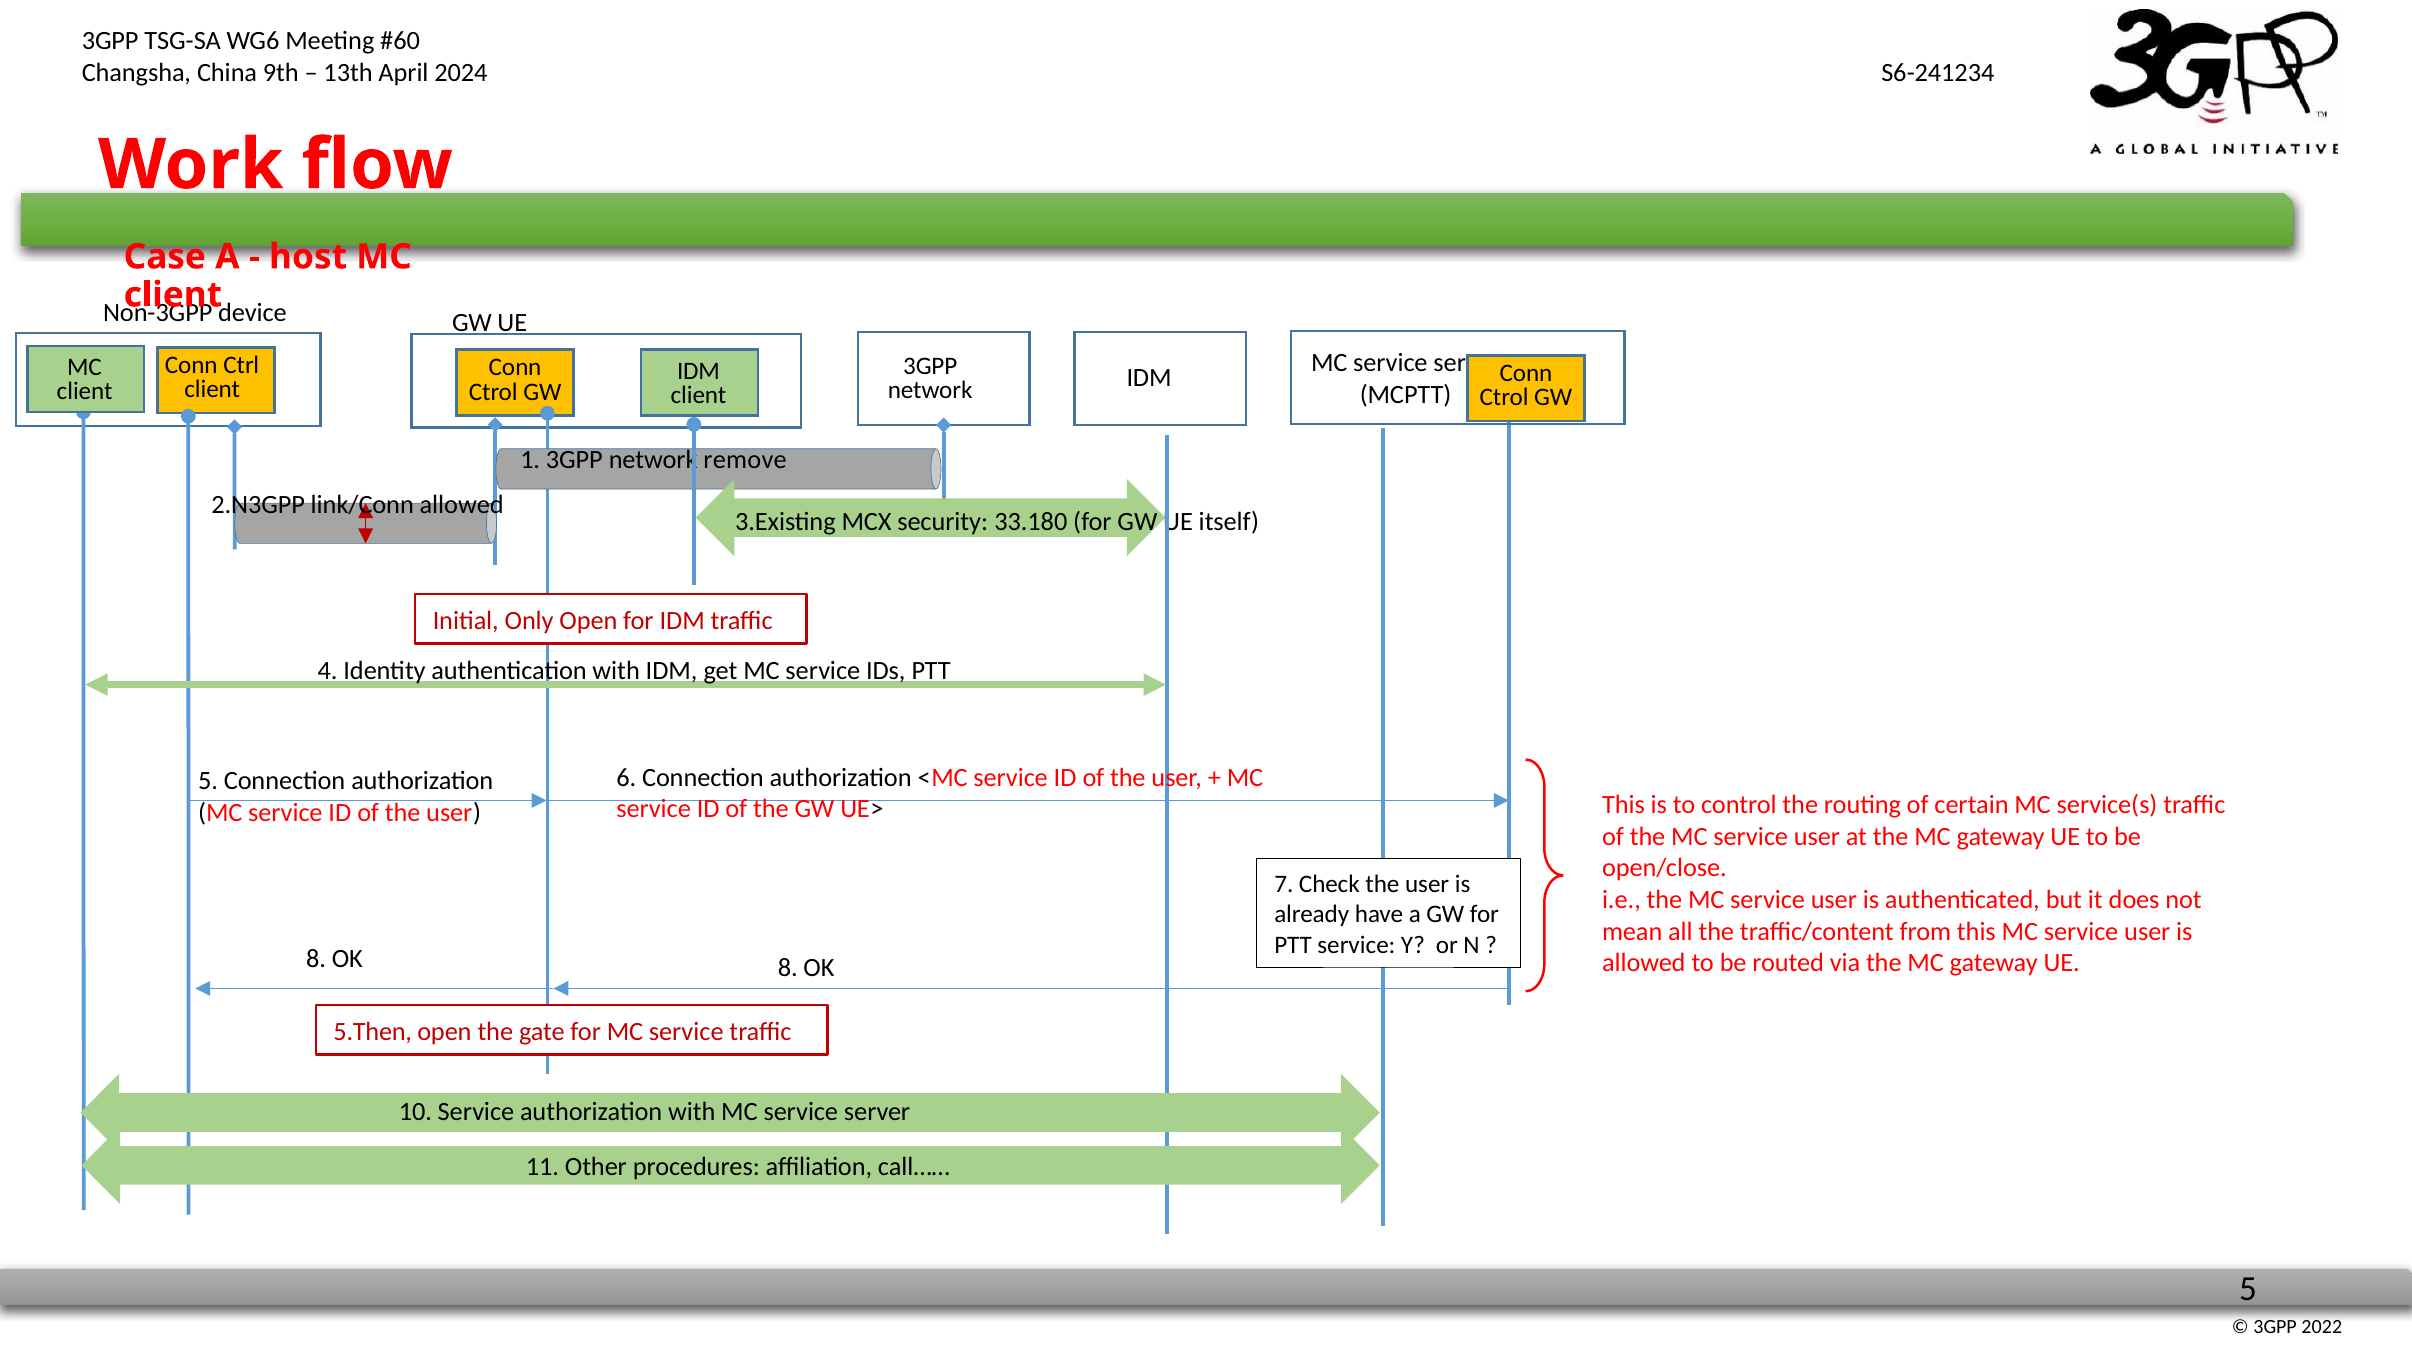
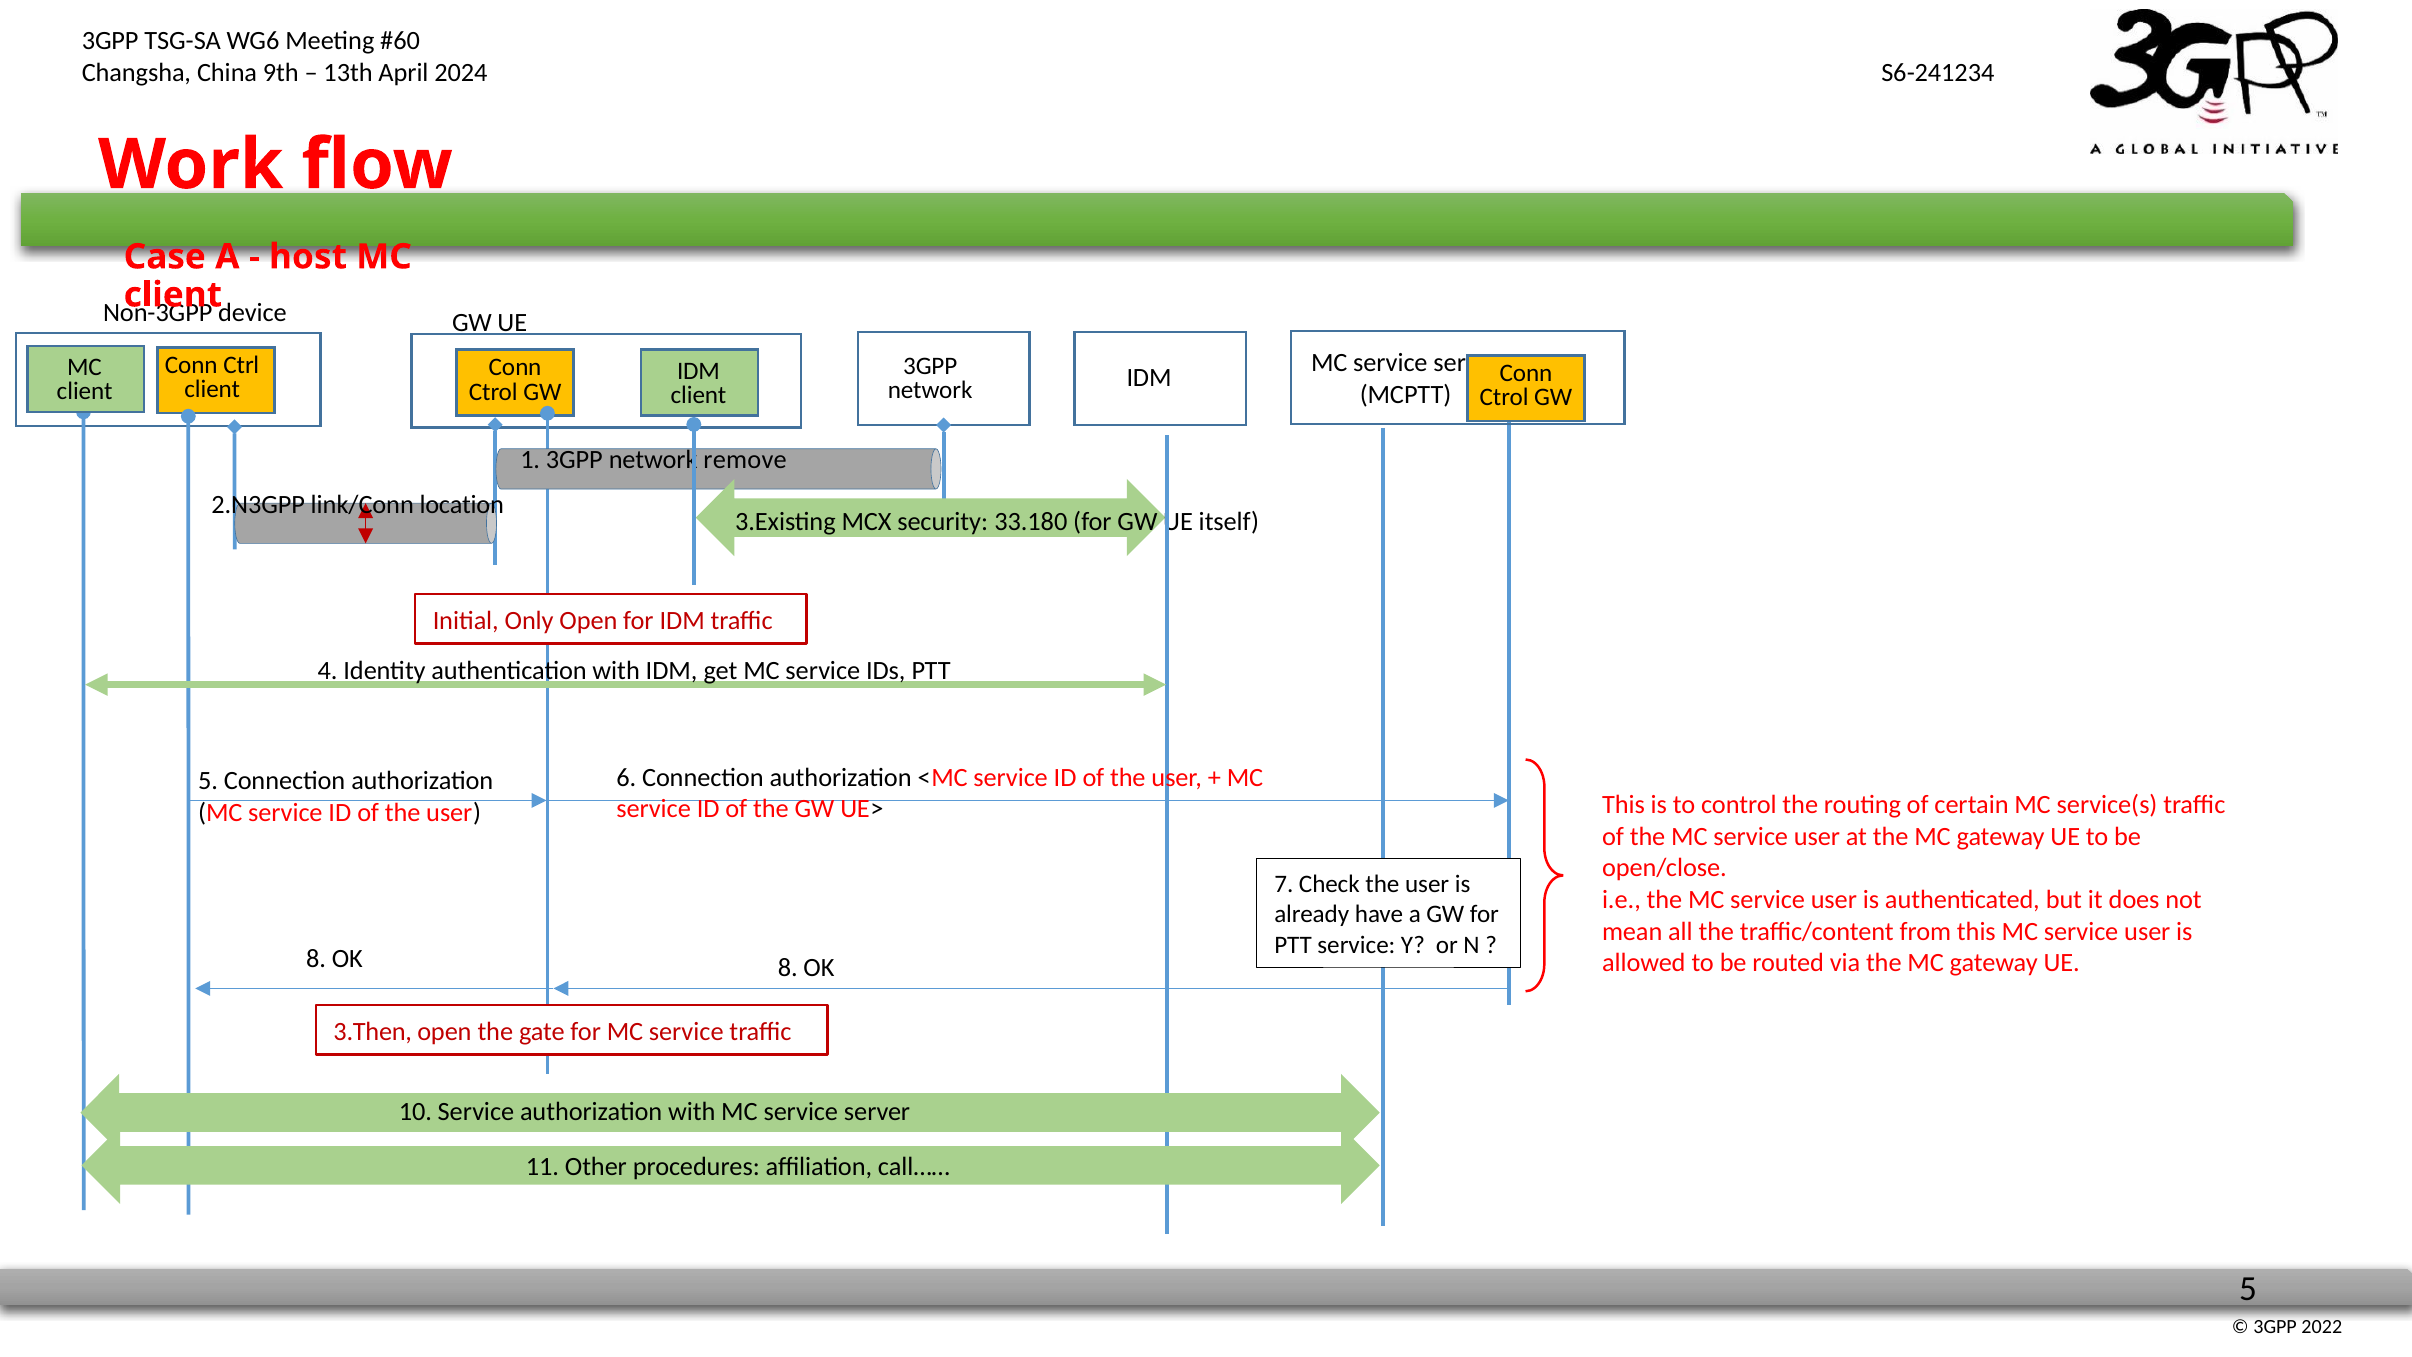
link/Conn allowed: allowed -> location
5.Then: 5.Then -> 3.Then
